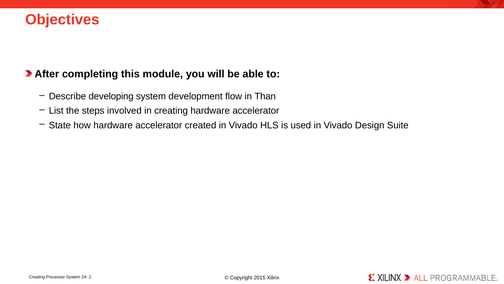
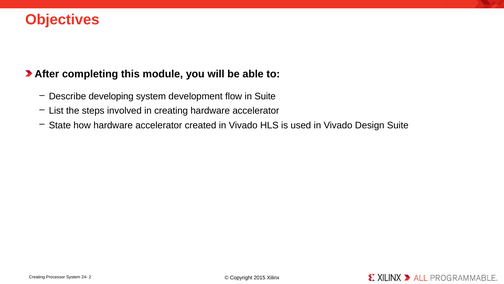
in Than: Than -> Suite
